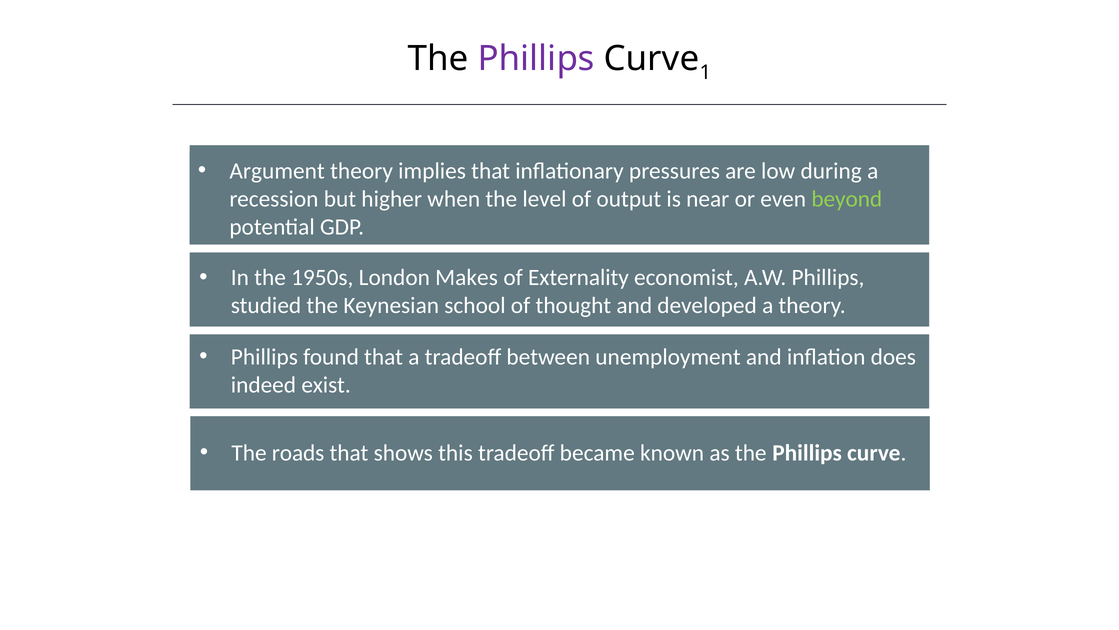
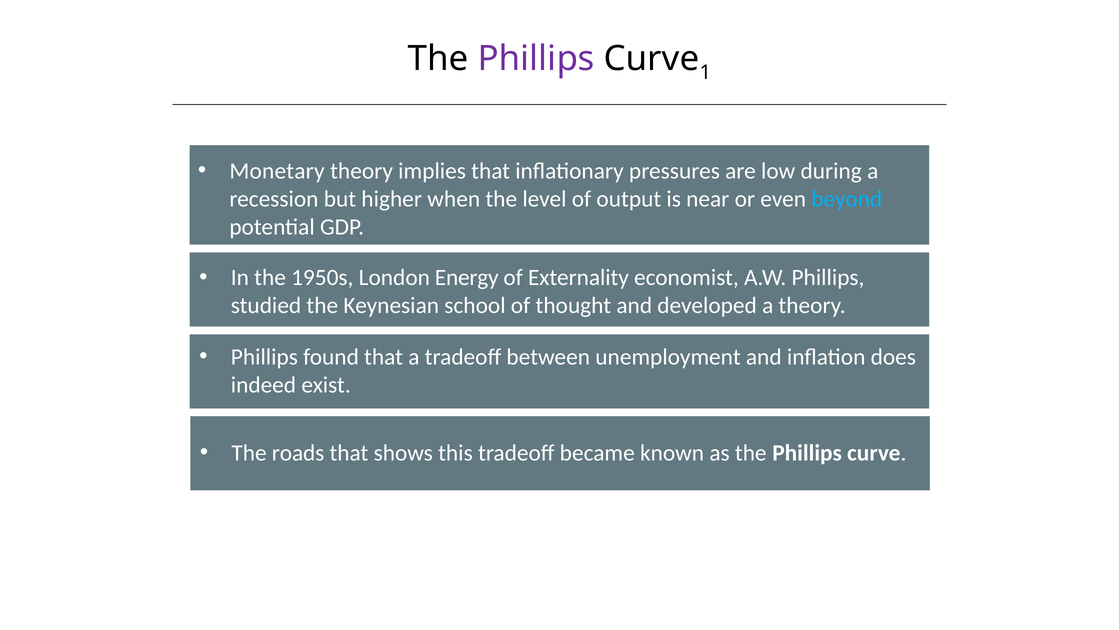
Argument: Argument -> Monetary
beyond colour: light green -> light blue
Makes: Makes -> Energy
